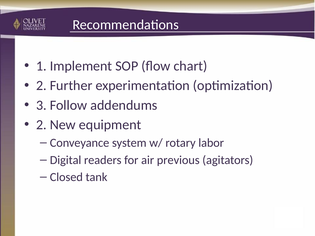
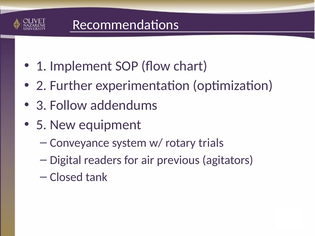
2 at (41, 125): 2 -> 5
labor: labor -> trials
